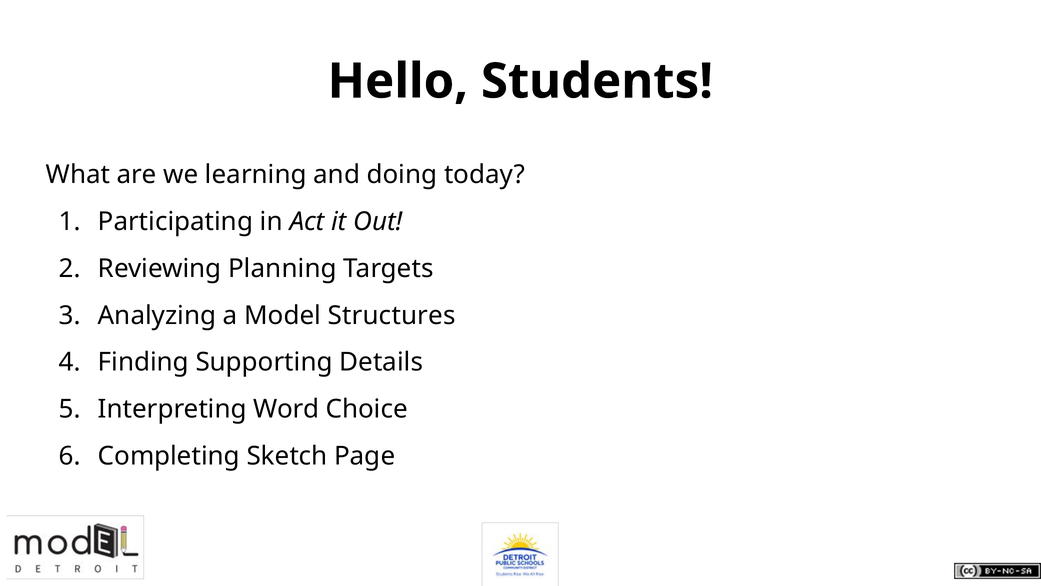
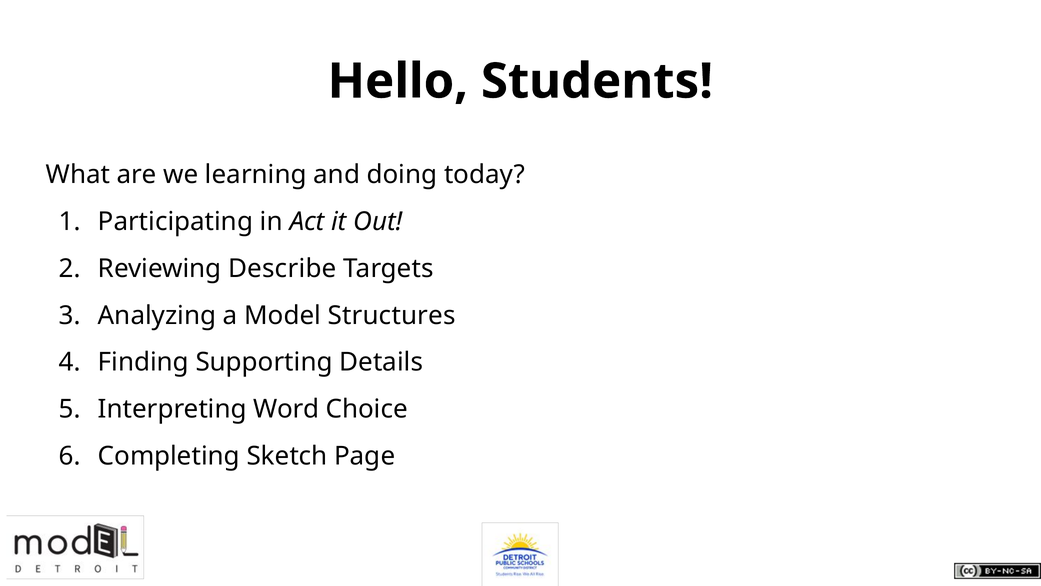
Planning: Planning -> Describe
